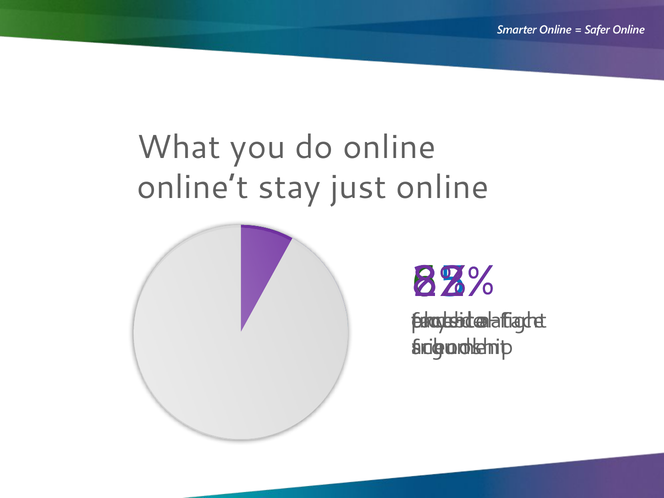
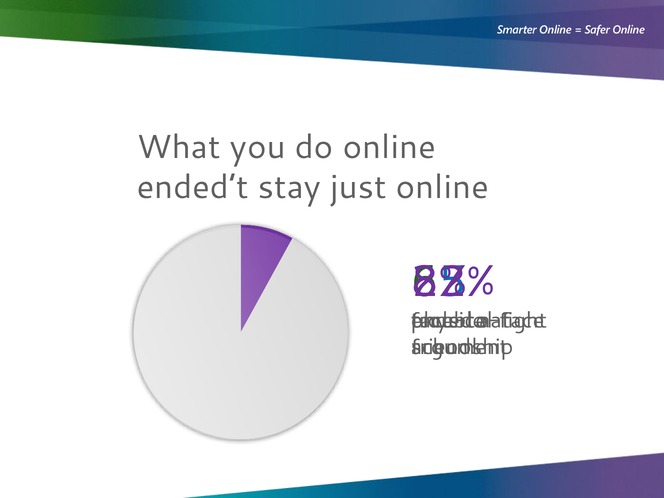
online’t: online’t -> ended’t
